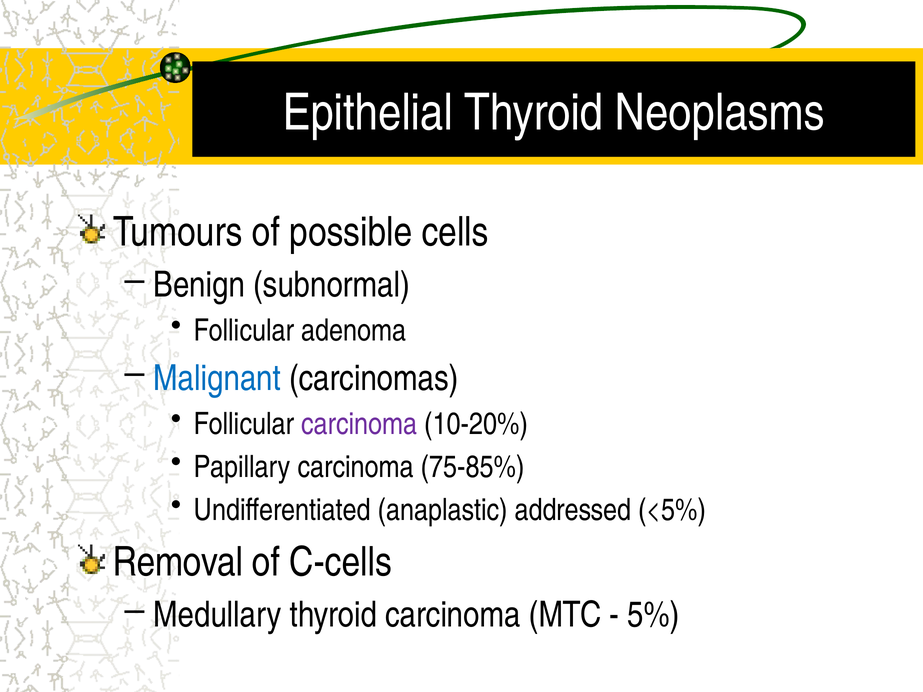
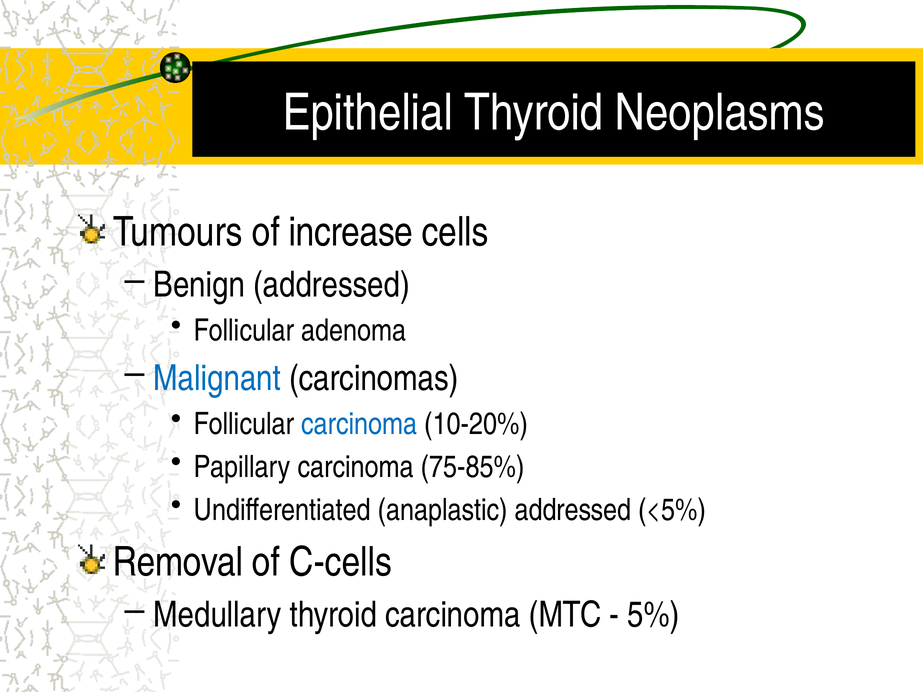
possible: possible -> increase
Benign subnormal: subnormal -> addressed
carcinoma at (359, 424) colour: purple -> blue
